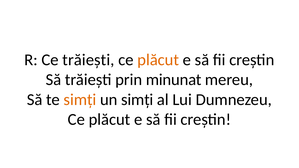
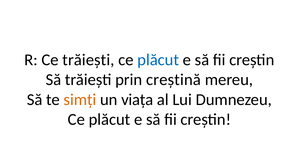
plăcut at (158, 60) colour: orange -> blue
minunat: minunat -> creștină
un simți: simți -> viața
